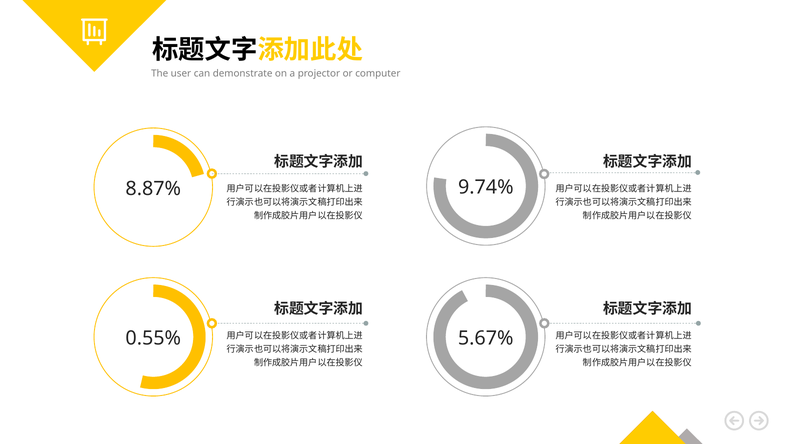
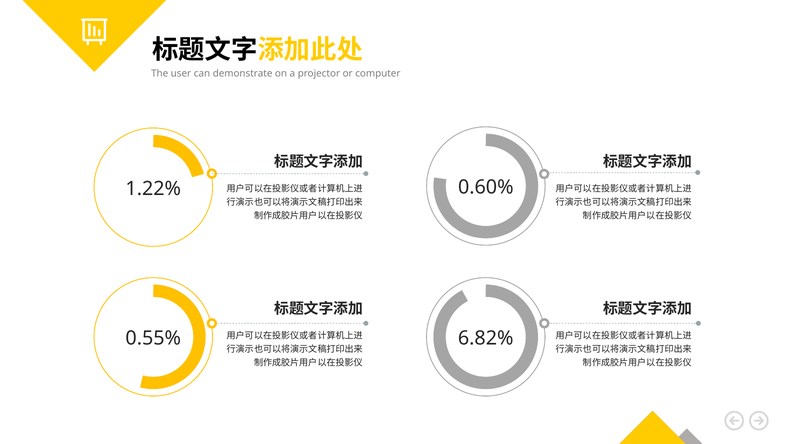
9.74%: 9.74% -> 0.60%
8.87%: 8.87% -> 1.22%
5.67%: 5.67% -> 6.82%
